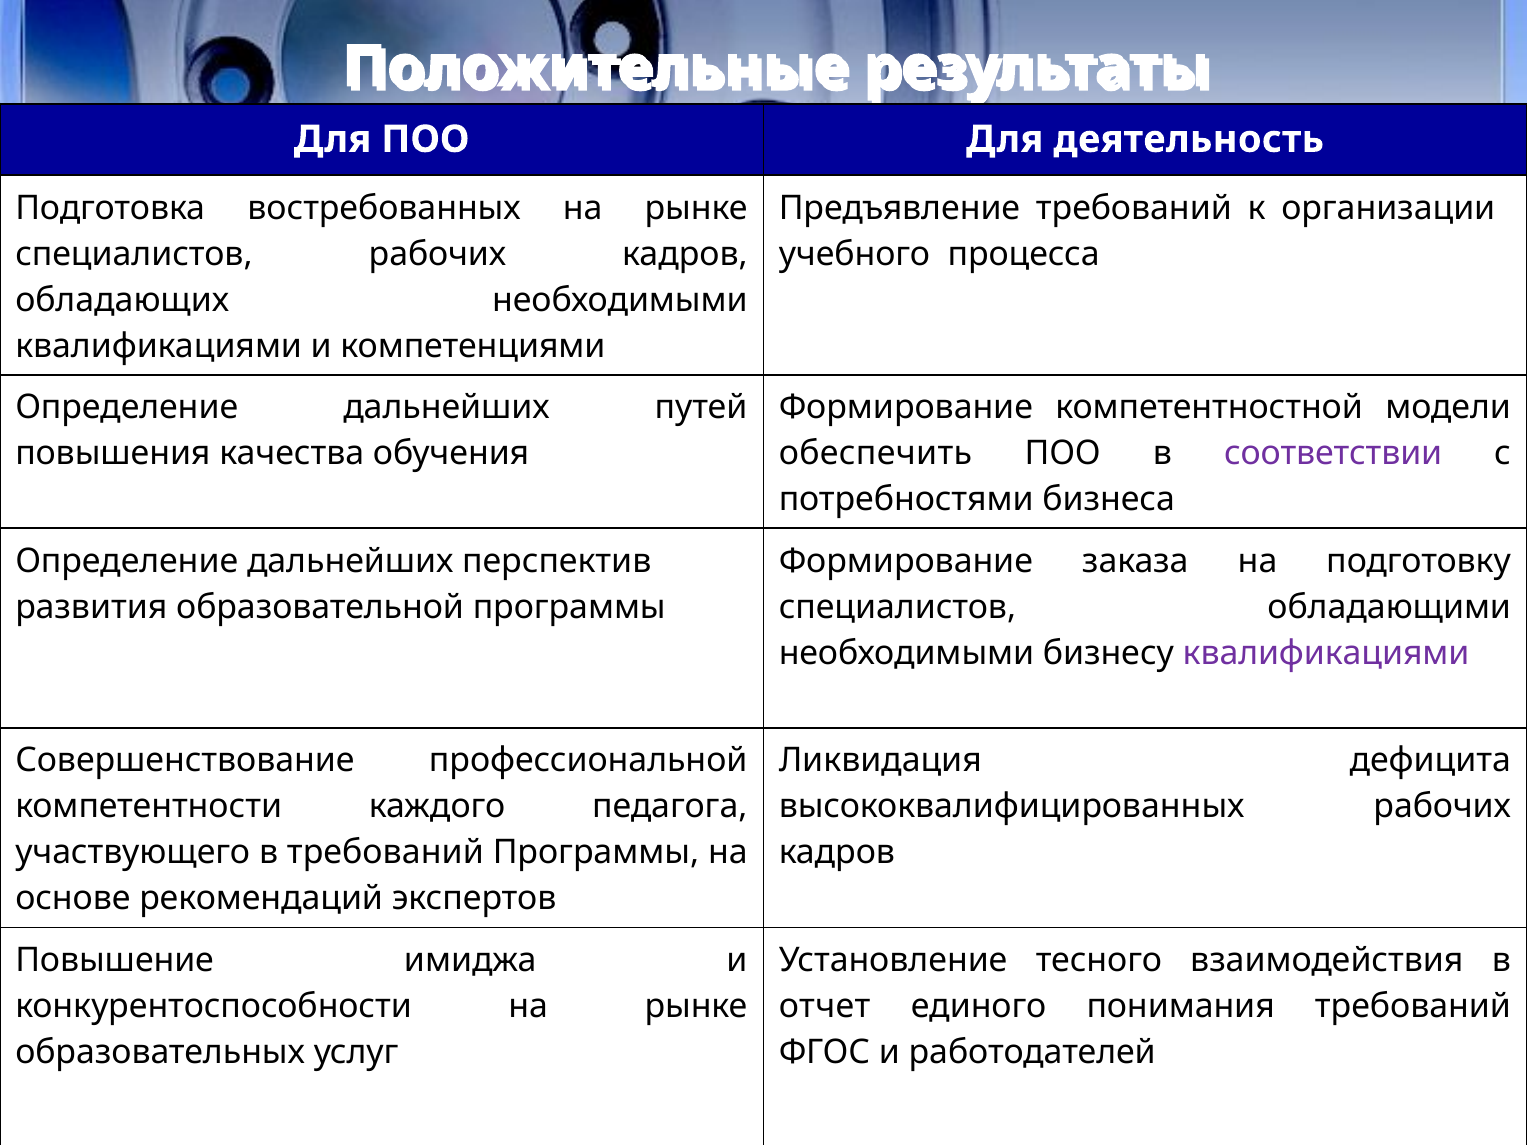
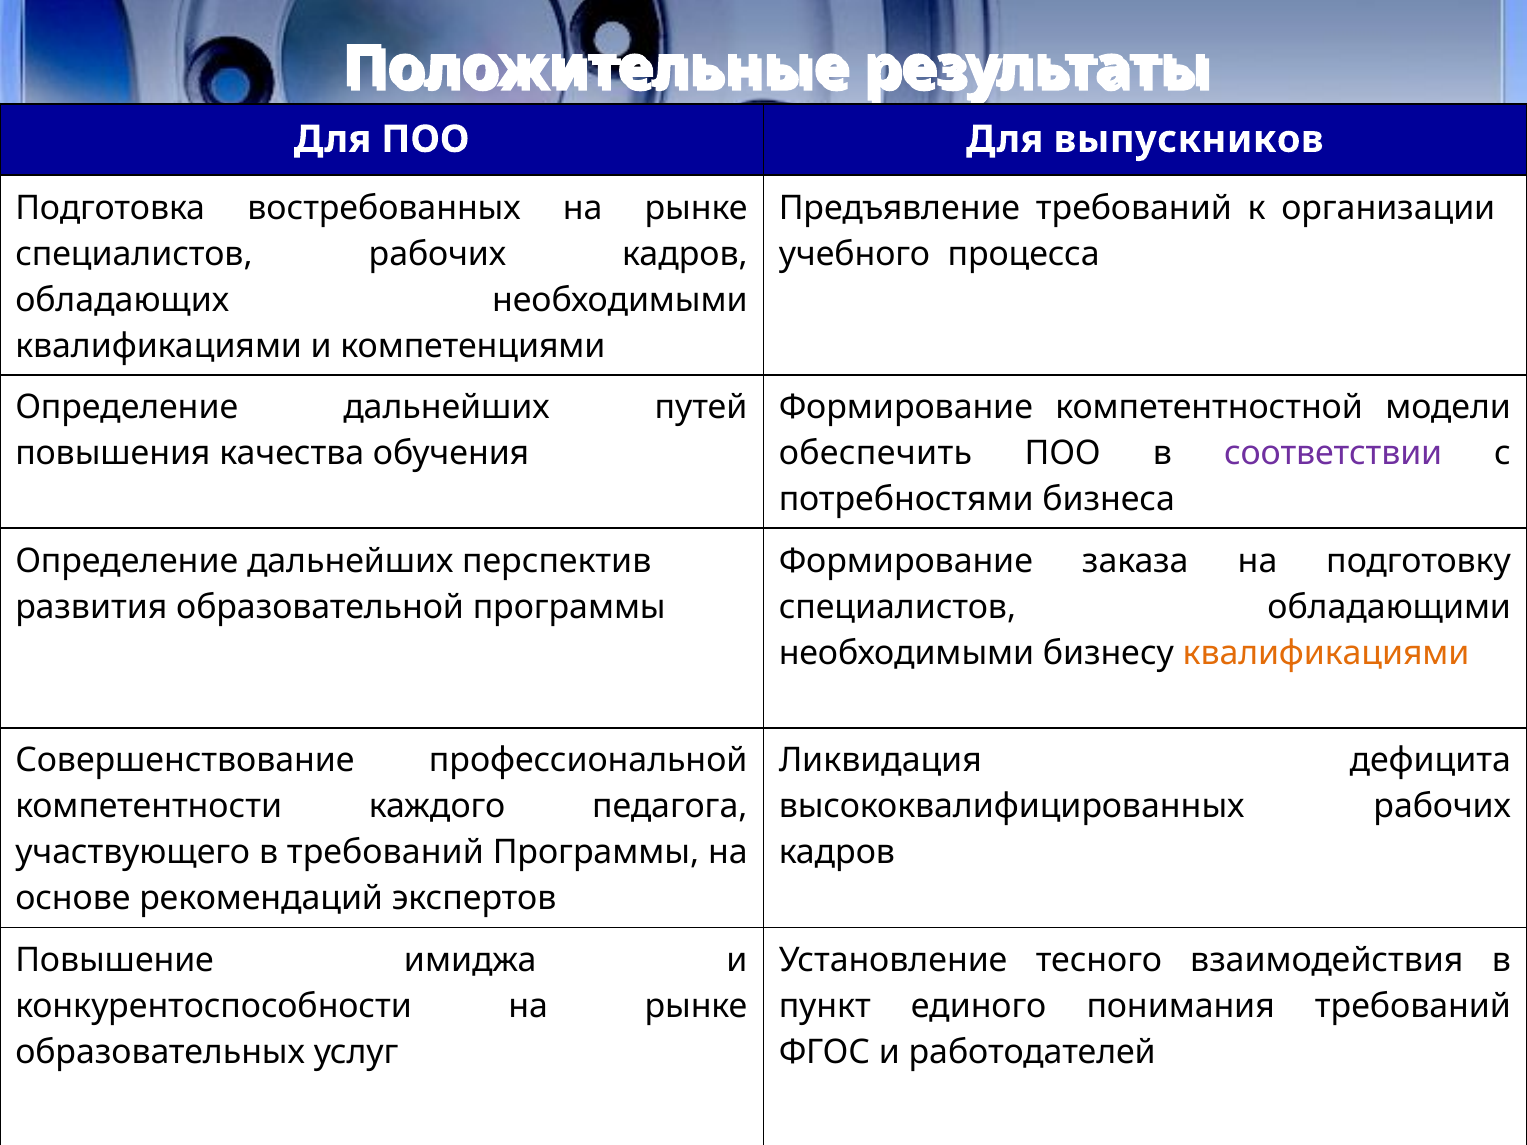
деятельность: деятельность -> выпускников
квалификациями at (1326, 653) colour: purple -> orange
отчет: отчет -> пункт
